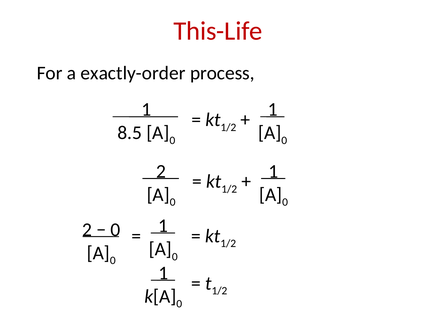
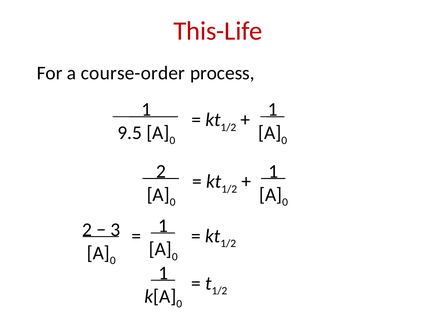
exactly-order: exactly-order -> course-order
8.5: 8.5 -> 9.5
0 at (115, 230): 0 -> 3
